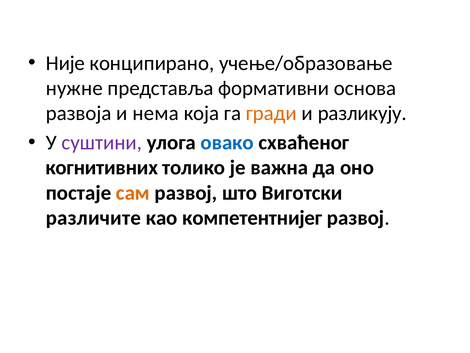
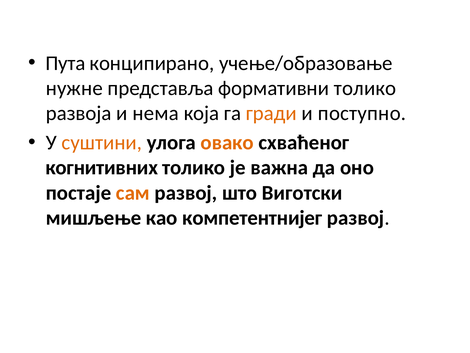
Није: Није -> Пута
формативни основа: основа -> толико
разликују: разликују -> поступно
суштини colour: purple -> orange
овако colour: blue -> orange
различите: различите -> мишљење
